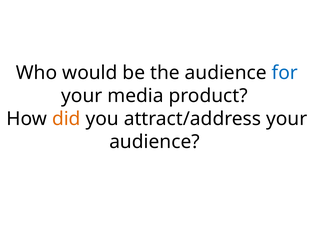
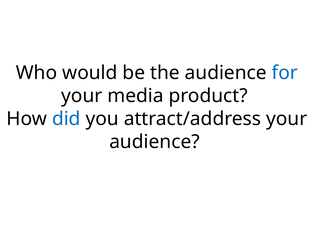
did colour: orange -> blue
